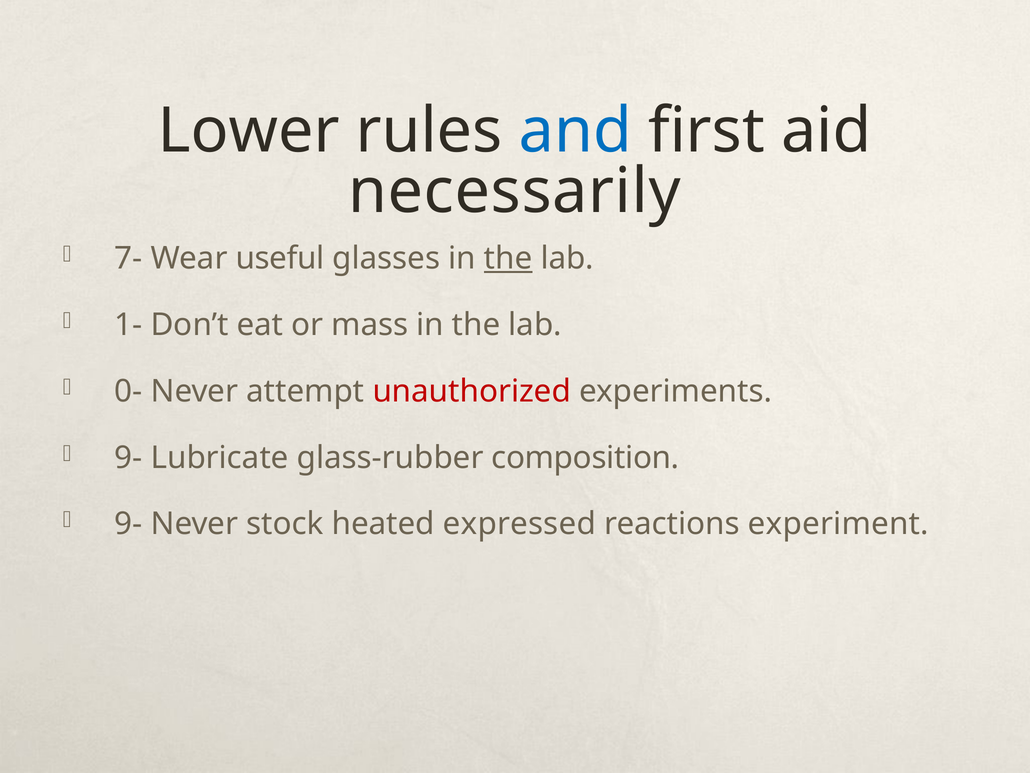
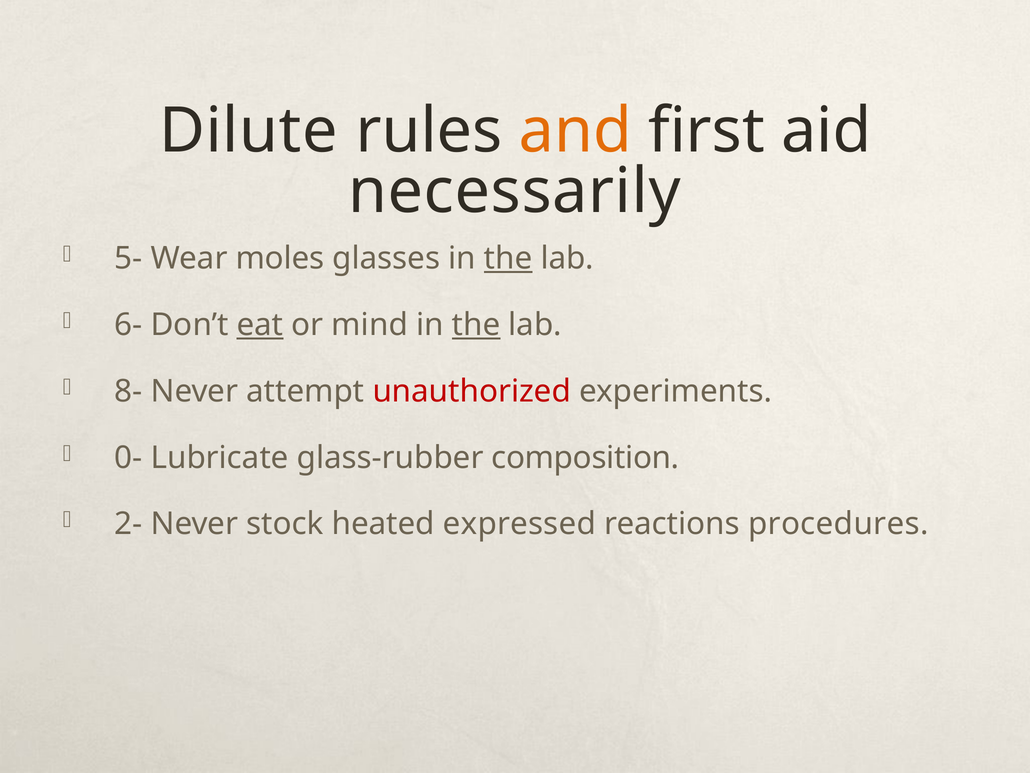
Lower: Lower -> Dilute
and colour: blue -> orange
7-: 7- -> 5-
useful: useful -> moles
1-: 1- -> 6-
eat underline: none -> present
mass: mass -> mind
the at (476, 325) underline: none -> present
0-: 0- -> 8-
9- at (129, 457): 9- -> 0-
9- at (129, 524): 9- -> 2-
experiment: experiment -> procedures
